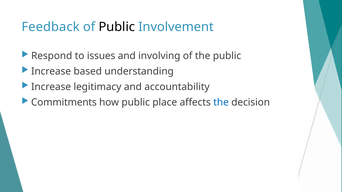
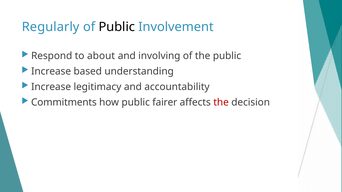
Feedback: Feedback -> Regularly
issues: issues -> about
place: place -> fairer
the at (221, 103) colour: blue -> red
